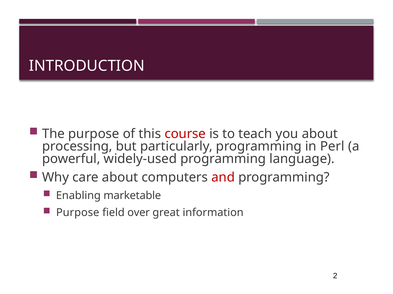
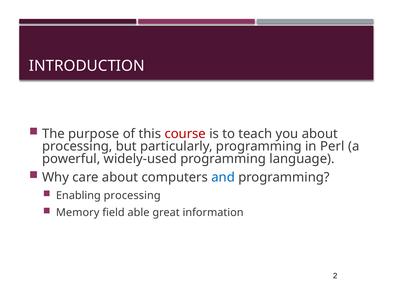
and colour: red -> blue
Enabling marketable: marketable -> processing
Purpose at (78, 213): Purpose -> Memory
over: over -> able
